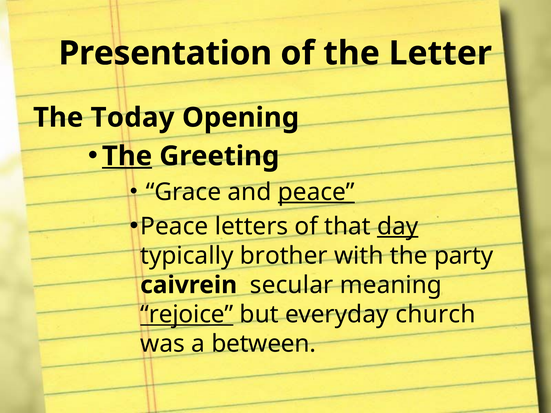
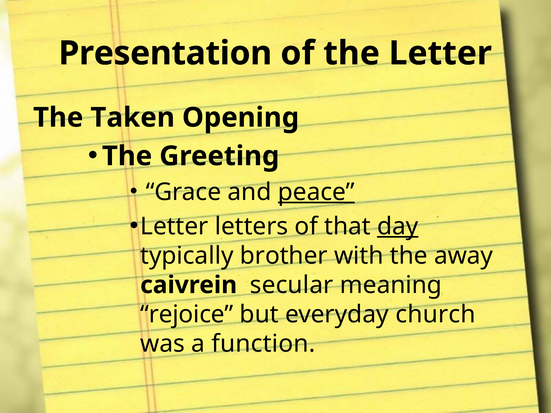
Today: Today -> Taken
The at (127, 156) underline: present -> none
Peace at (174, 226): Peace -> Letter
party: party -> away
rejoice underline: present -> none
between: between -> function
